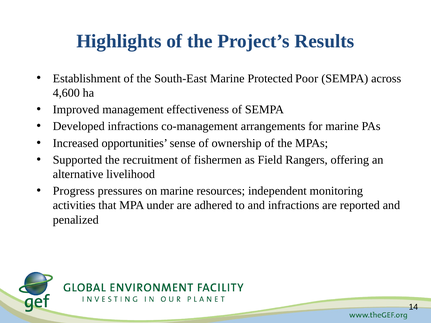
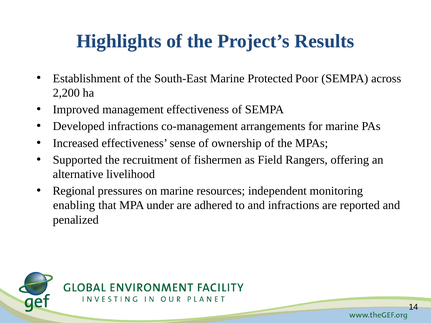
4,600: 4,600 -> 2,200
Increased opportunities: opportunities -> effectiveness
Progress: Progress -> Regional
activities: activities -> enabling
